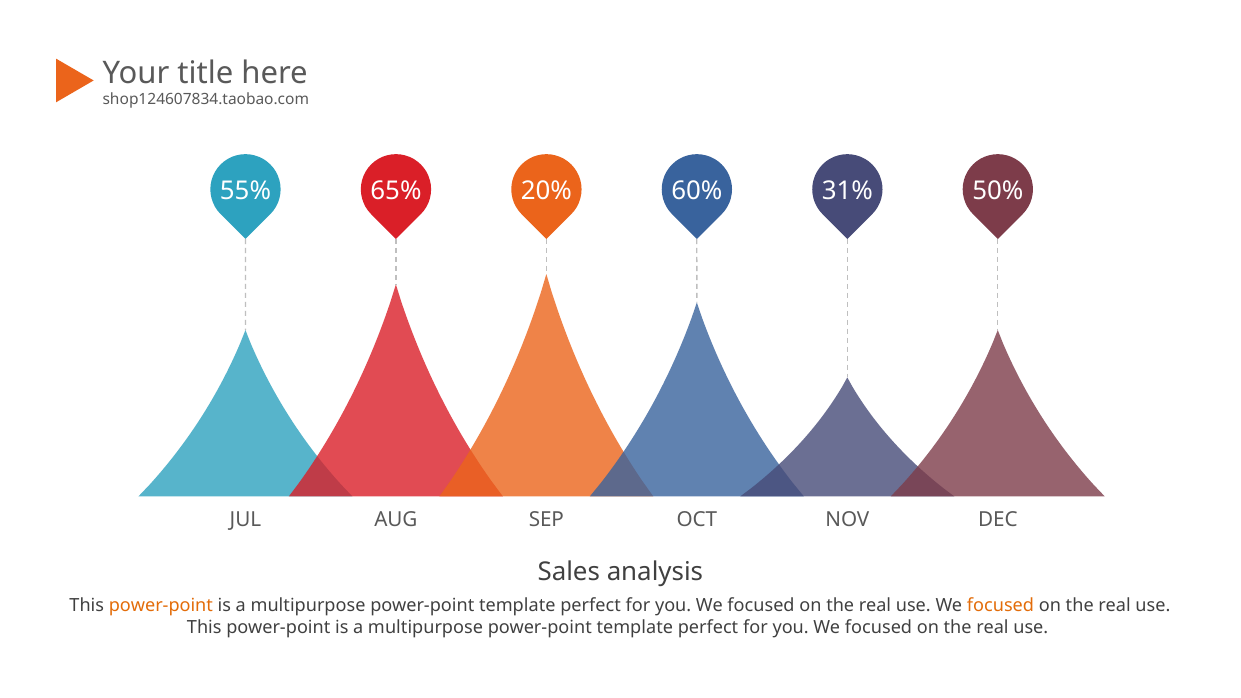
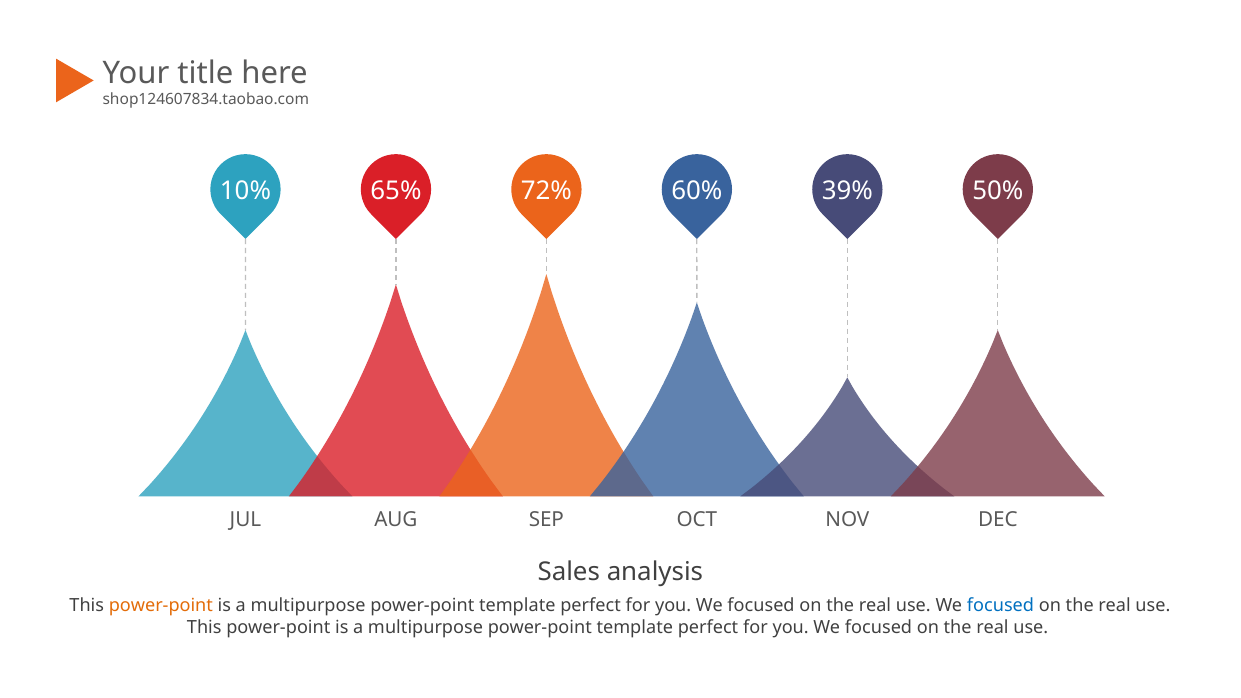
55%: 55% -> 10%
20%: 20% -> 72%
31%: 31% -> 39%
focused at (1001, 606) colour: orange -> blue
